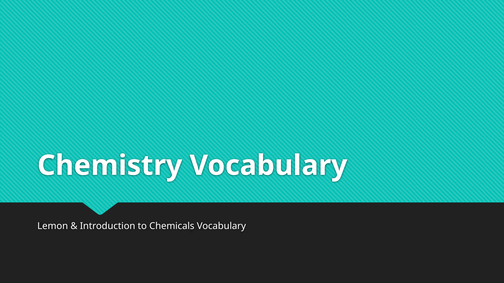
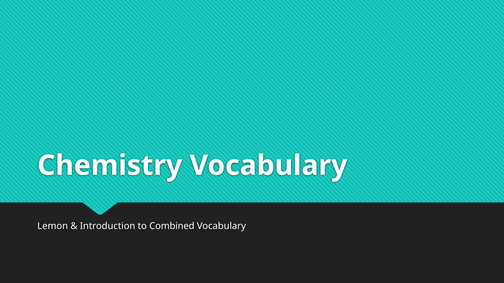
Chemicals: Chemicals -> Combined
